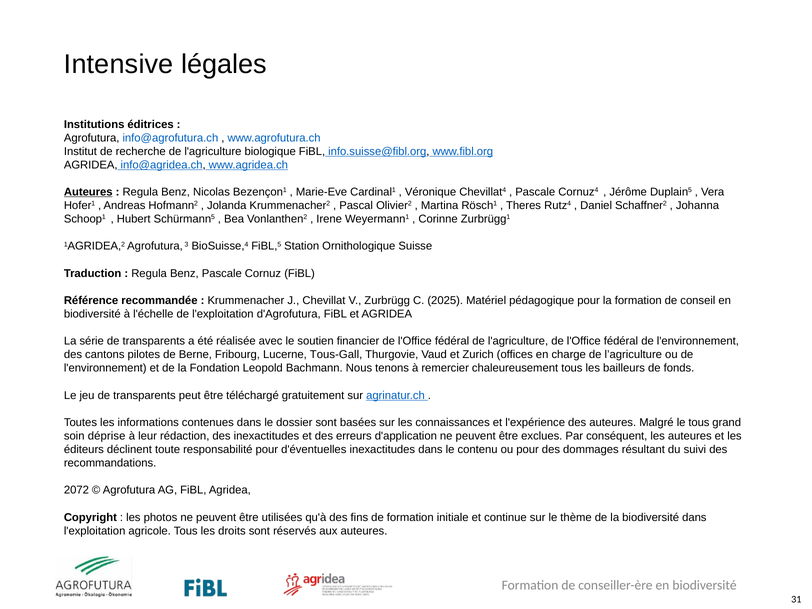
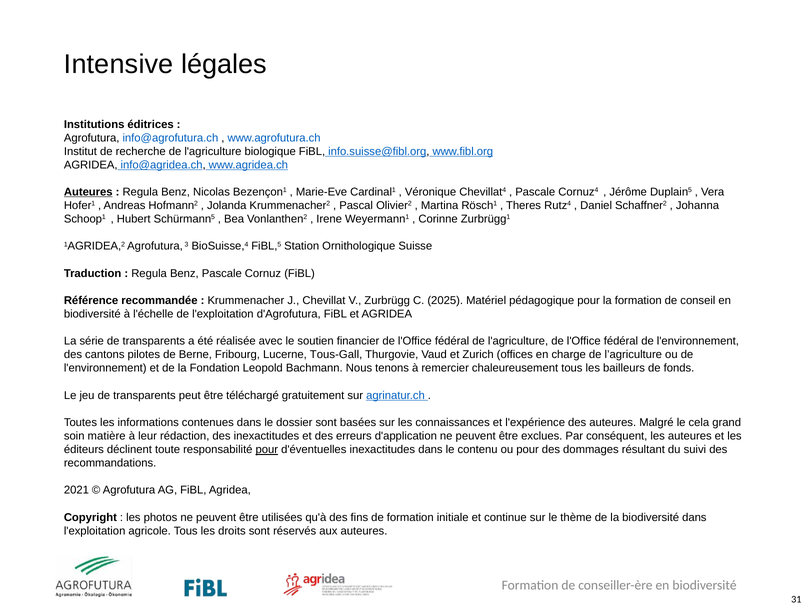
le tous: tous -> cela
déprise: déprise -> matière
pour at (267, 450) underline: none -> present
2072: 2072 -> 2021
